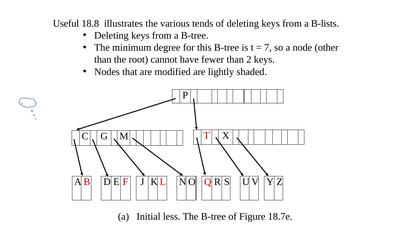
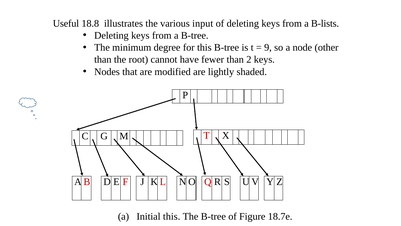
tends: tends -> input
7: 7 -> 9
Initial less: less -> this
